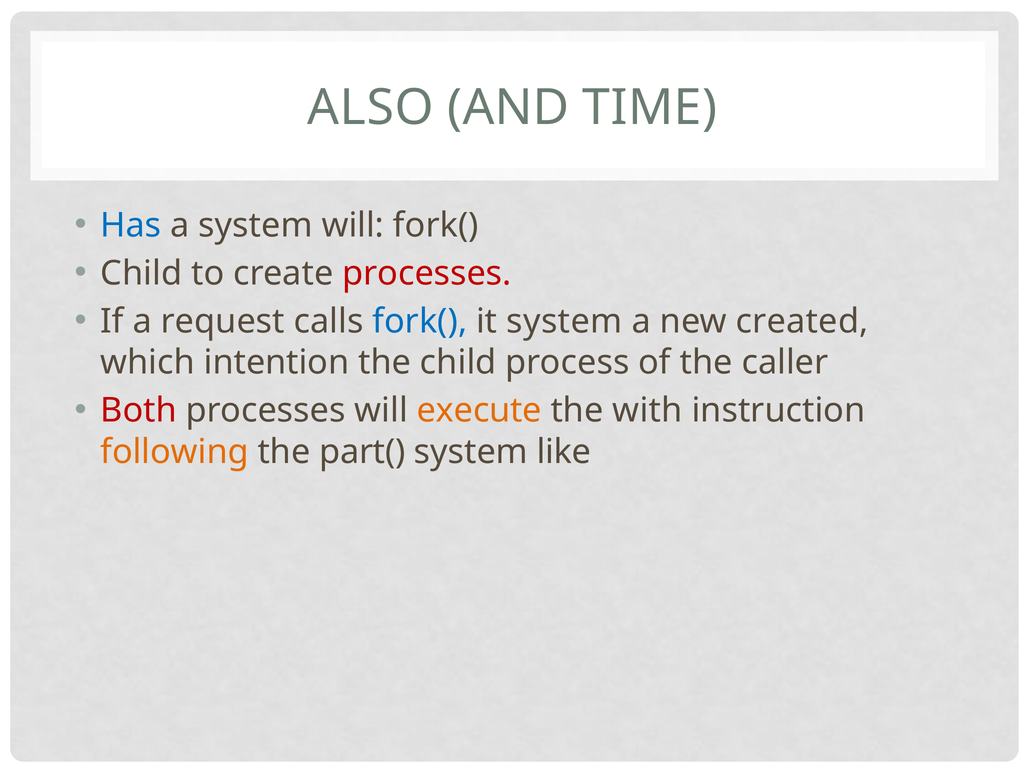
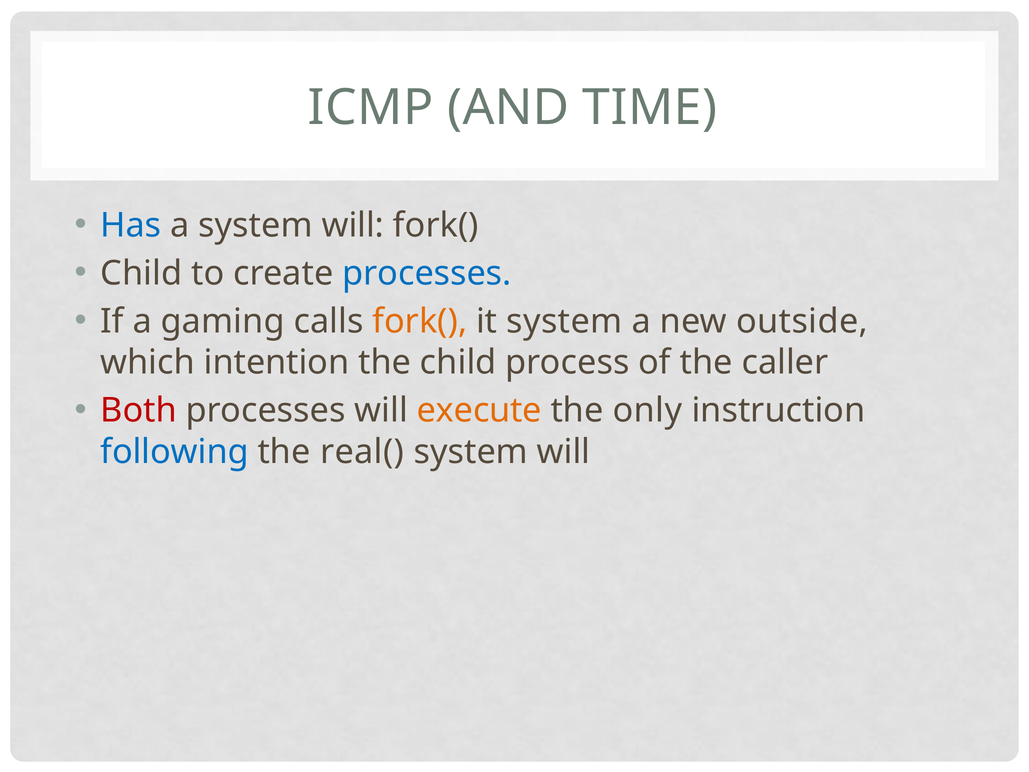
ALSO: ALSO -> ICMP
processes at (427, 273) colour: red -> blue
request: request -> gaming
fork( at (420, 321) colour: blue -> orange
created: created -> outside
with: with -> only
following colour: orange -> blue
part(: part( -> real(
like at (564, 452): like -> will
